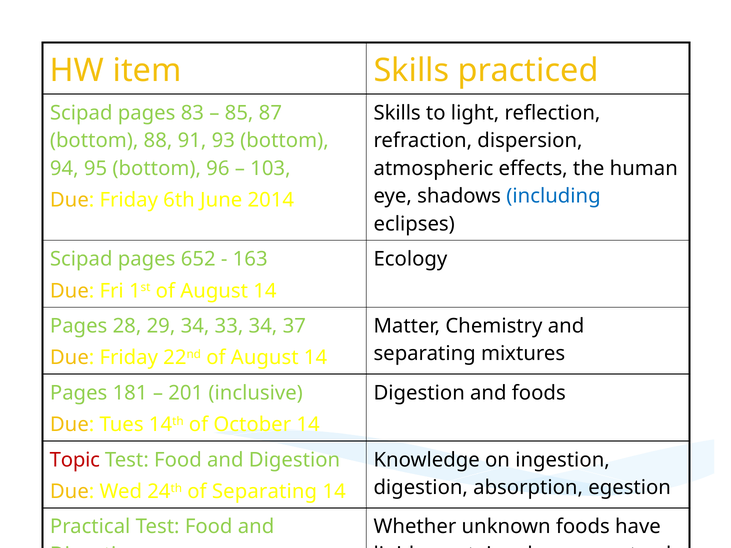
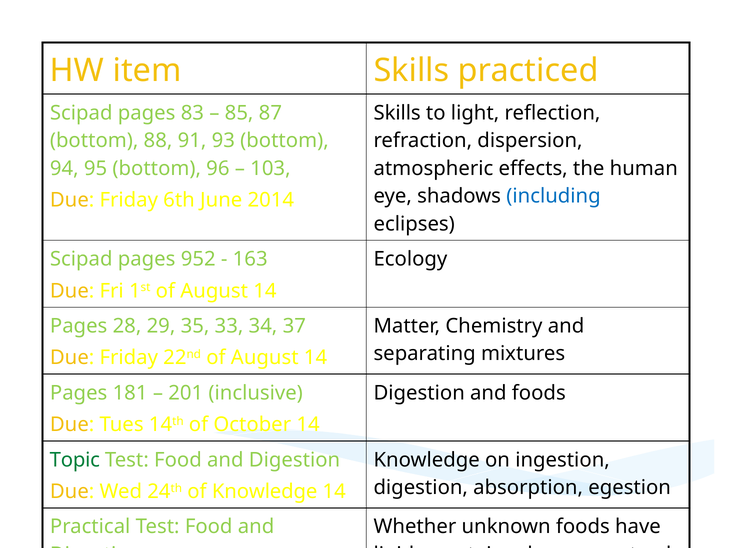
652: 652 -> 952
29 34: 34 -> 35
Topic colour: red -> green
of Separating: Separating -> Knowledge
